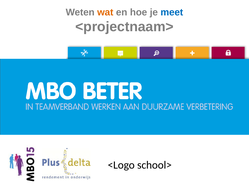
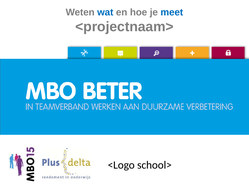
wat colour: orange -> blue
